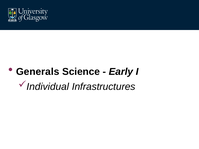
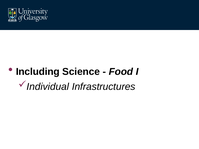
Generals: Generals -> Including
Early: Early -> Food
